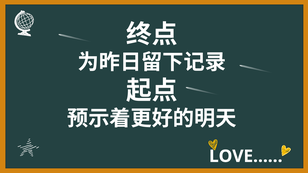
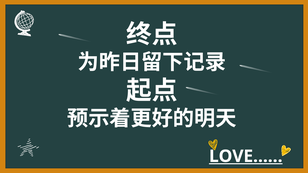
LOVE…… underline: none -> present
